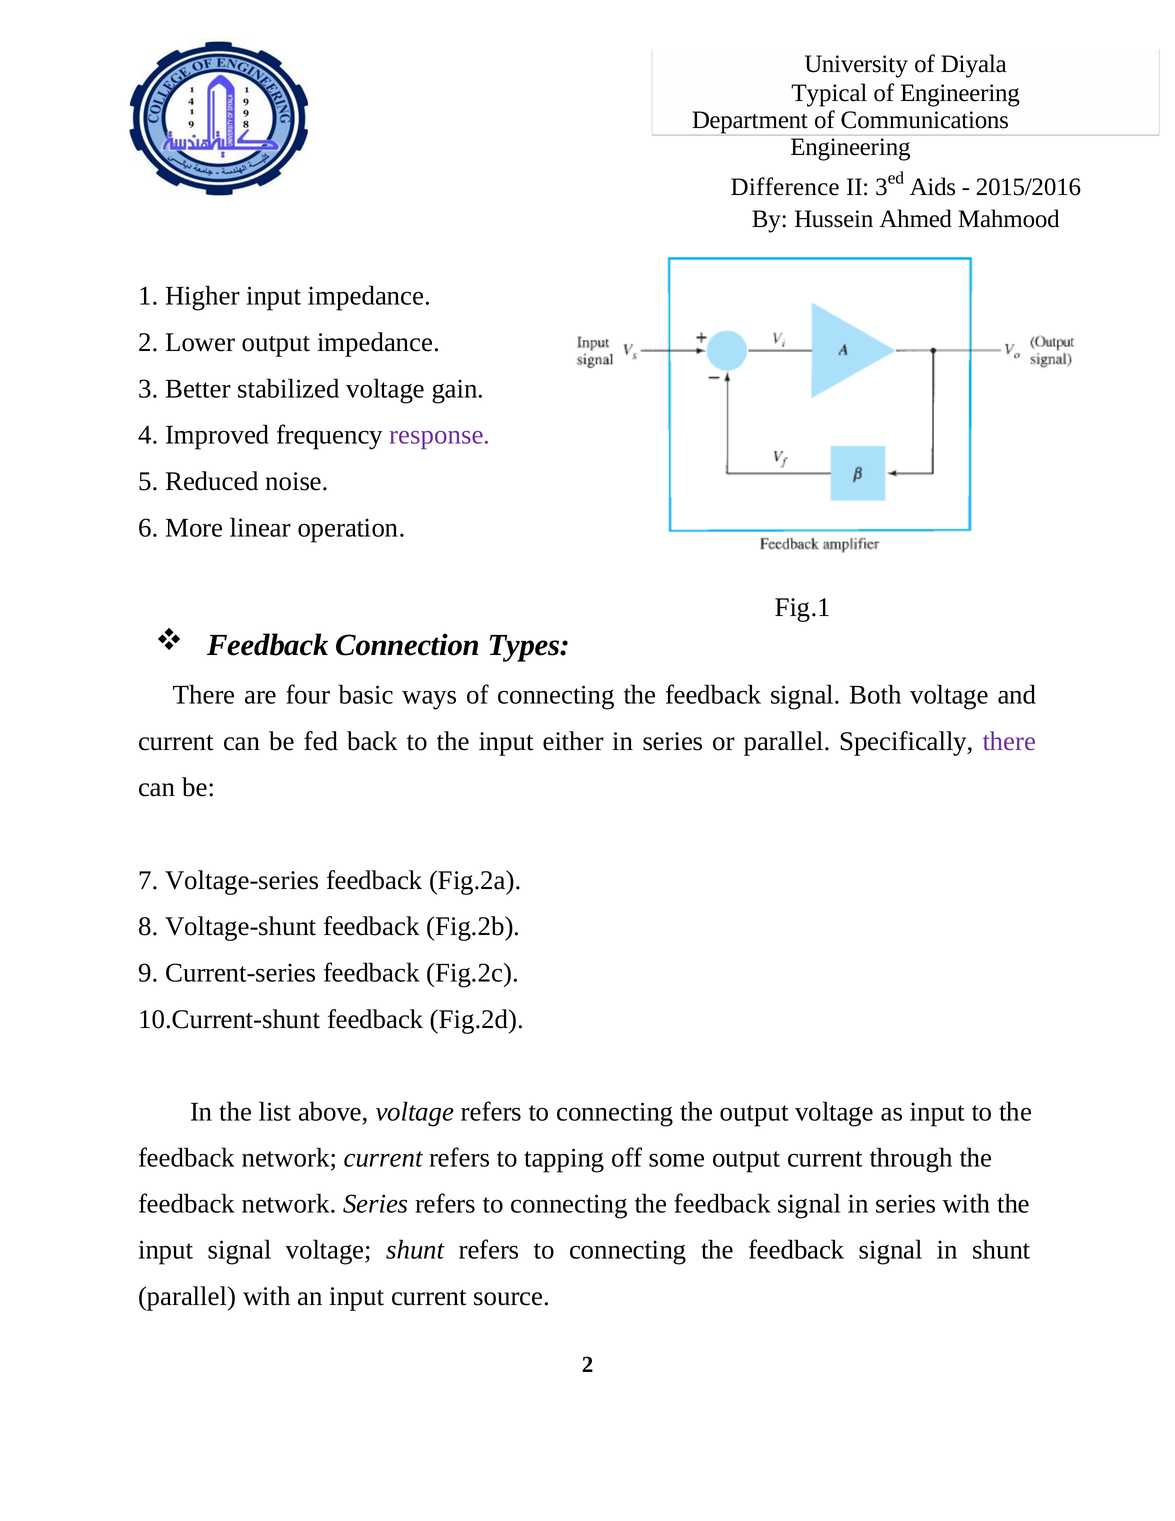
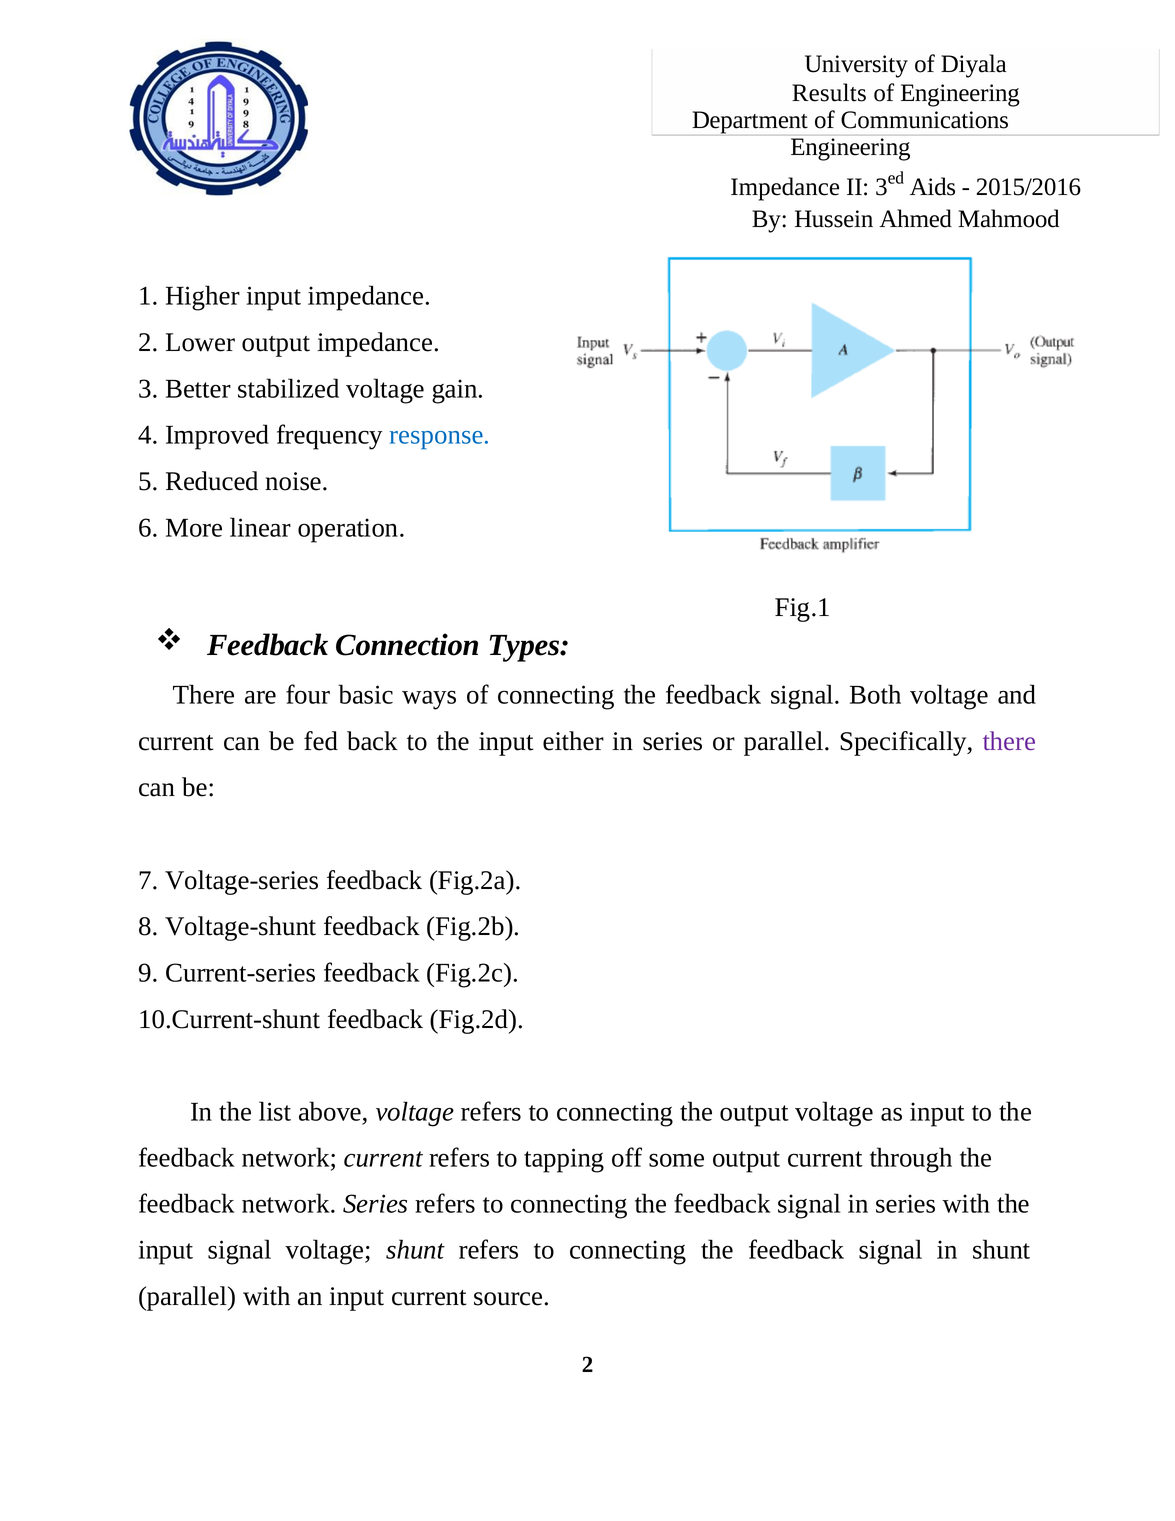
Typical: Typical -> Results
Difference at (785, 187): Difference -> Impedance
response colour: purple -> blue
